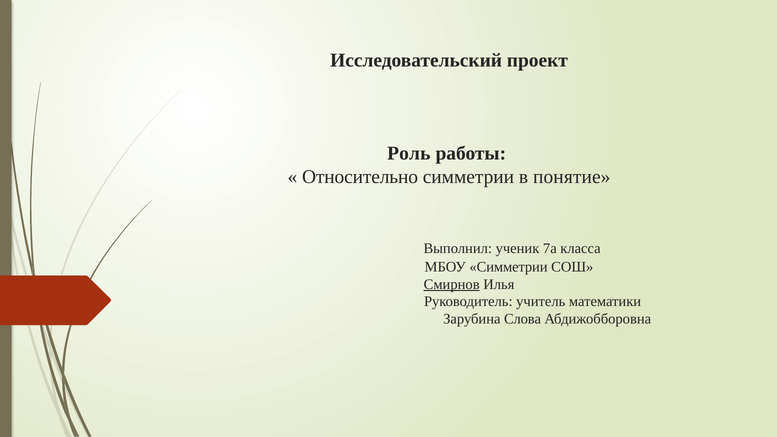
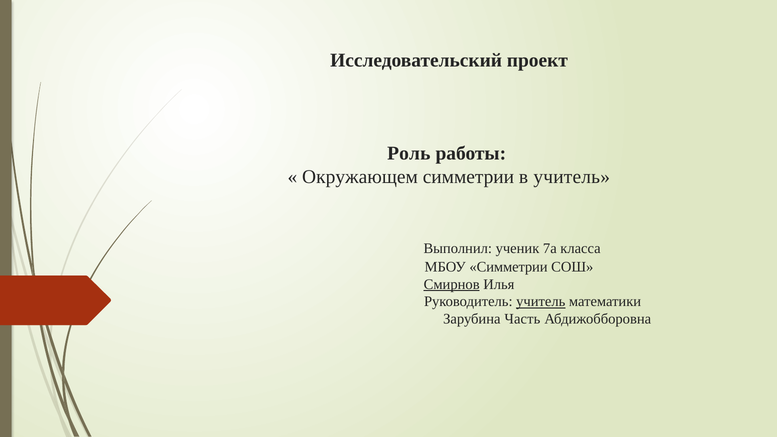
Относительно: Относительно -> Окружающем
в понятие: понятие -> учитель
учитель at (541, 302) underline: none -> present
Слова: Слова -> Часть
